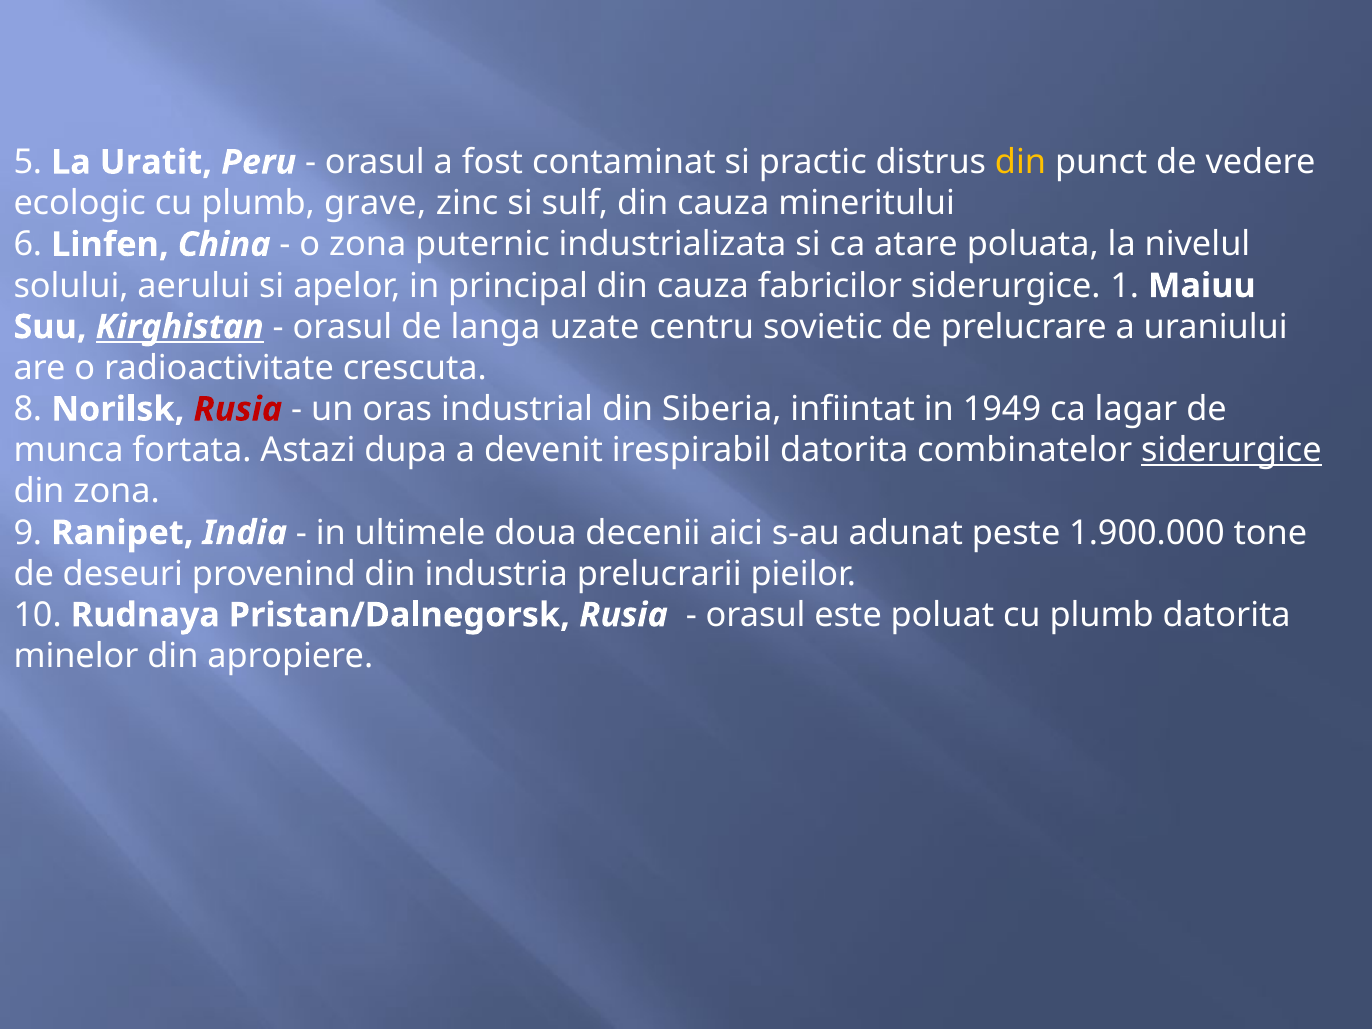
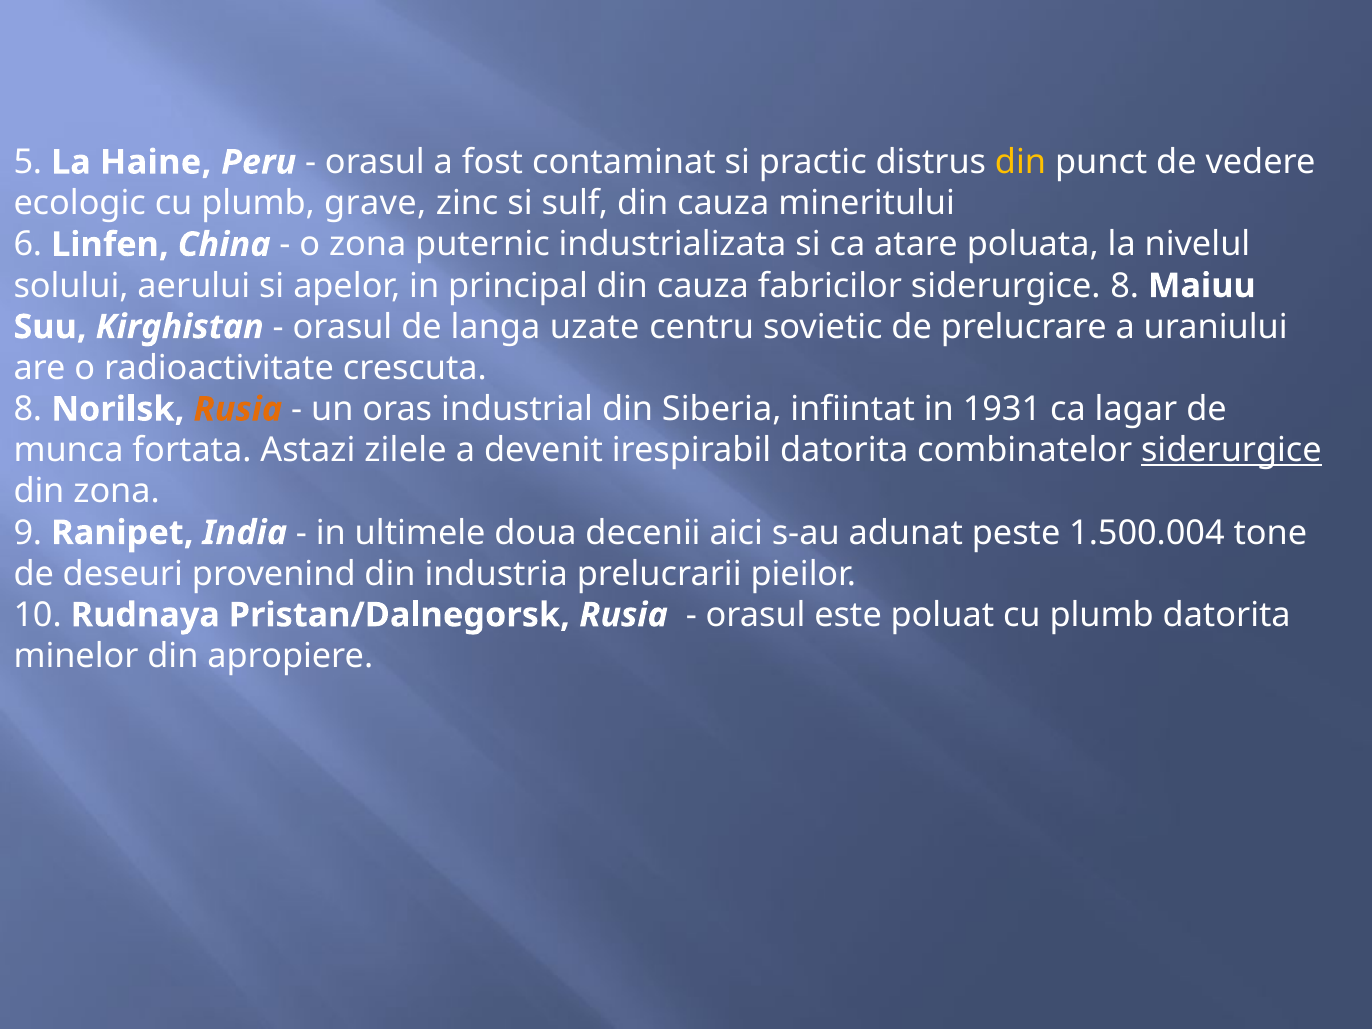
Uratit: Uratit -> Haine
siderurgice 1: 1 -> 8
Kirghistan underline: present -> none
Rusia at (238, 409) colour: red -> orange
1949: 1949 -> 1931
dupa: dupa -> zilele
1.900.000: 1.900.000 -> 1.500.004
